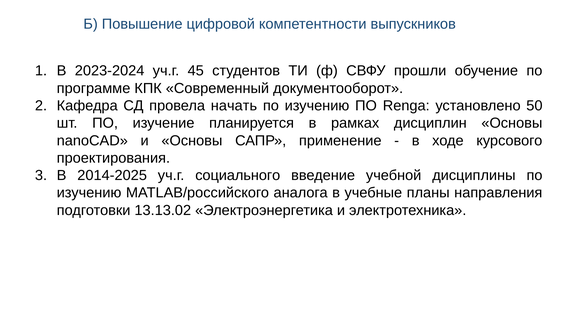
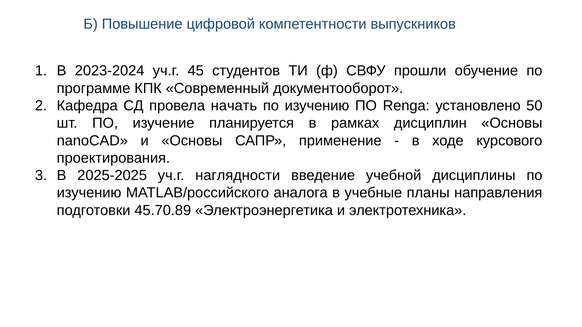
2014-2025: 2014-2025 -> 2025-2025
социального: социального -> наглядности
13.13.02: 13.13.02 -> 45.70.89
